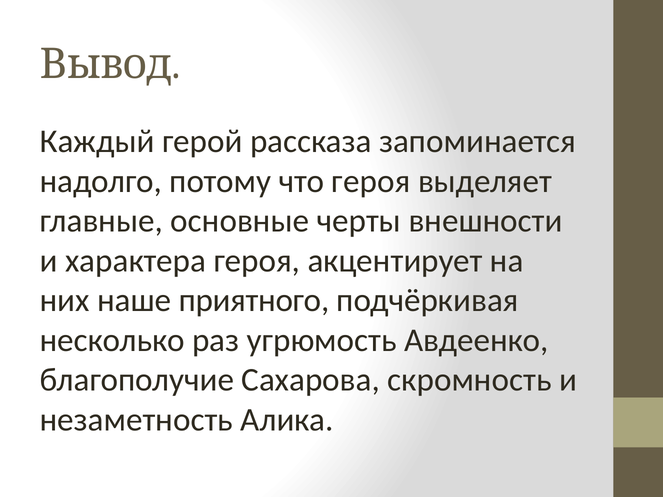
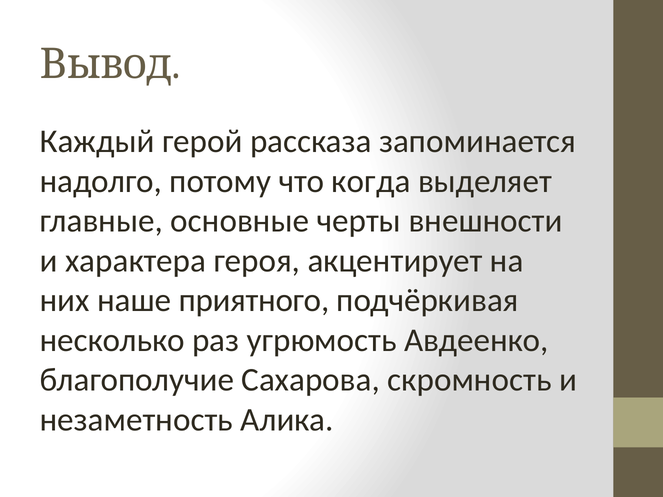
что героя: героя -> когда
